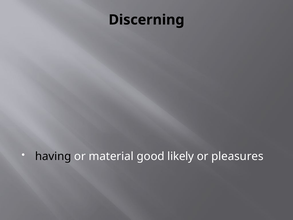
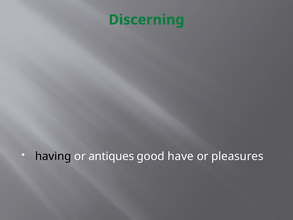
Discerning colour: black -> green
material: material -> antiques
likely: likely -> have
